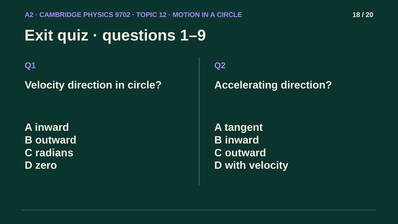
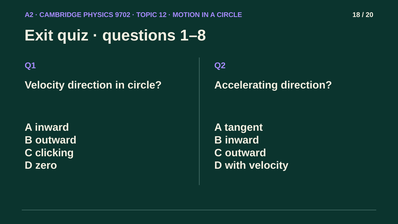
1–9: 1–9 -> 1–8
radians: radians -> clicking
